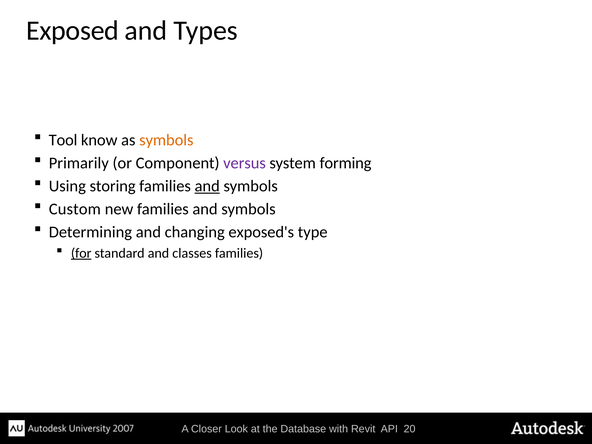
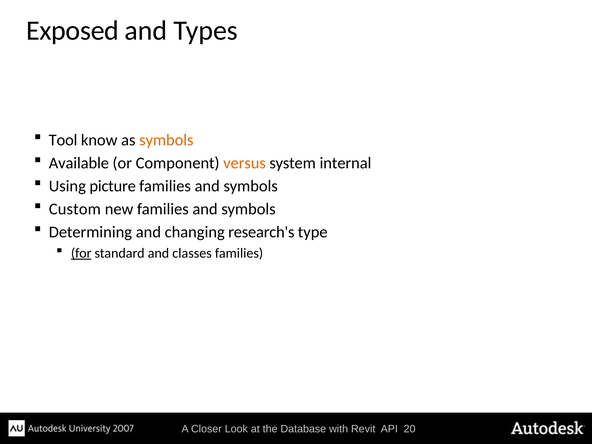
Primarily: Primarily -> Available
versus colour: purple -> orange
forming: forming -> internal
storing: storing -> picture
and at (207, 186) underline: present -> none
exposed's: exposed's -> research's
